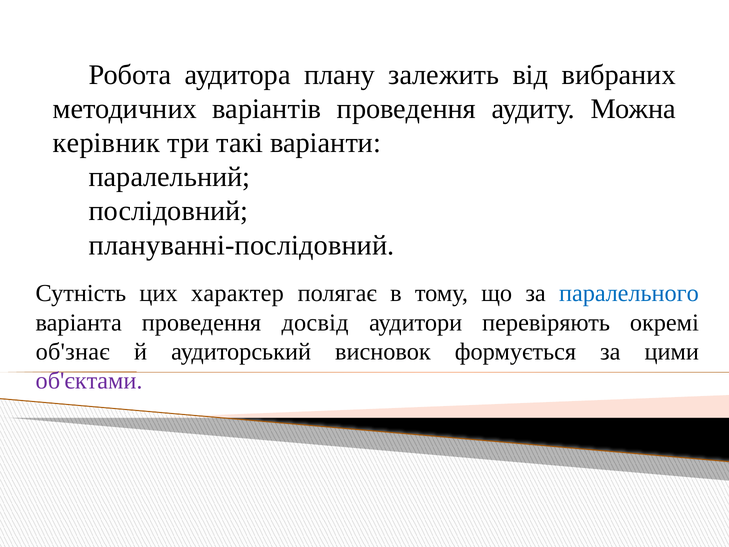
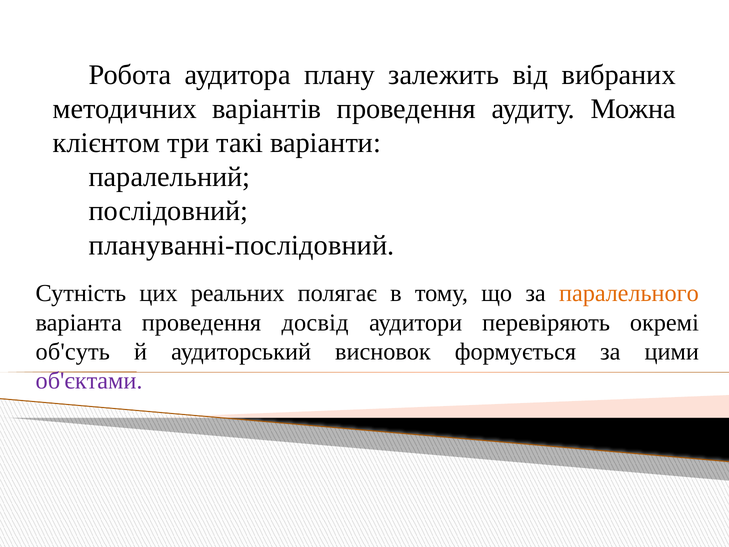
керівник: керівник -> клієнтом
характер: характер -> реальних
паралельного colour: blue -> orange
об'знає: об'знає -> об'суть
